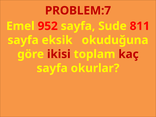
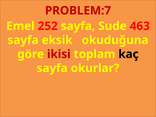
952: 952 -> 252
811: 811 -> 463
kaç colour: red -> black
